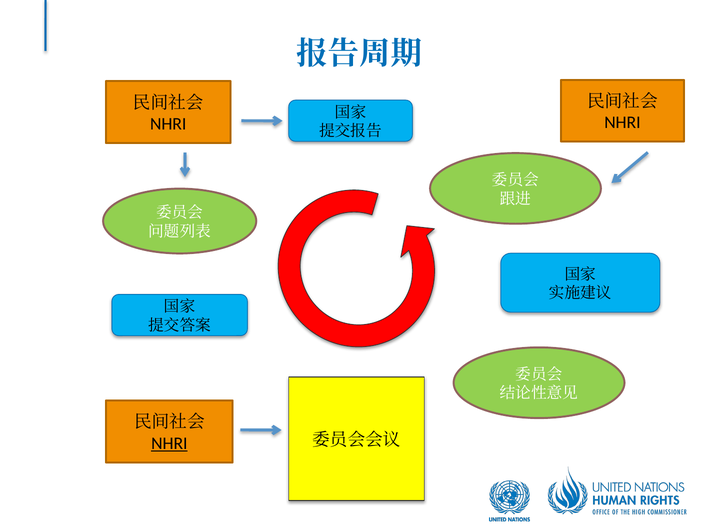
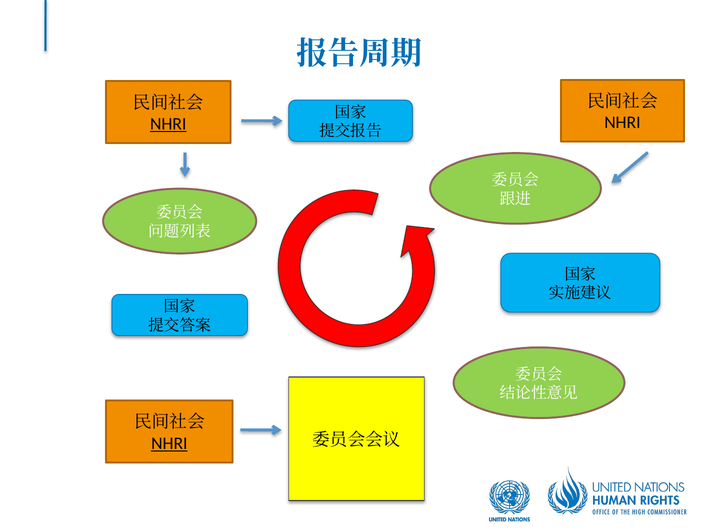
NHRI at (168, 124) underline: none -> present
